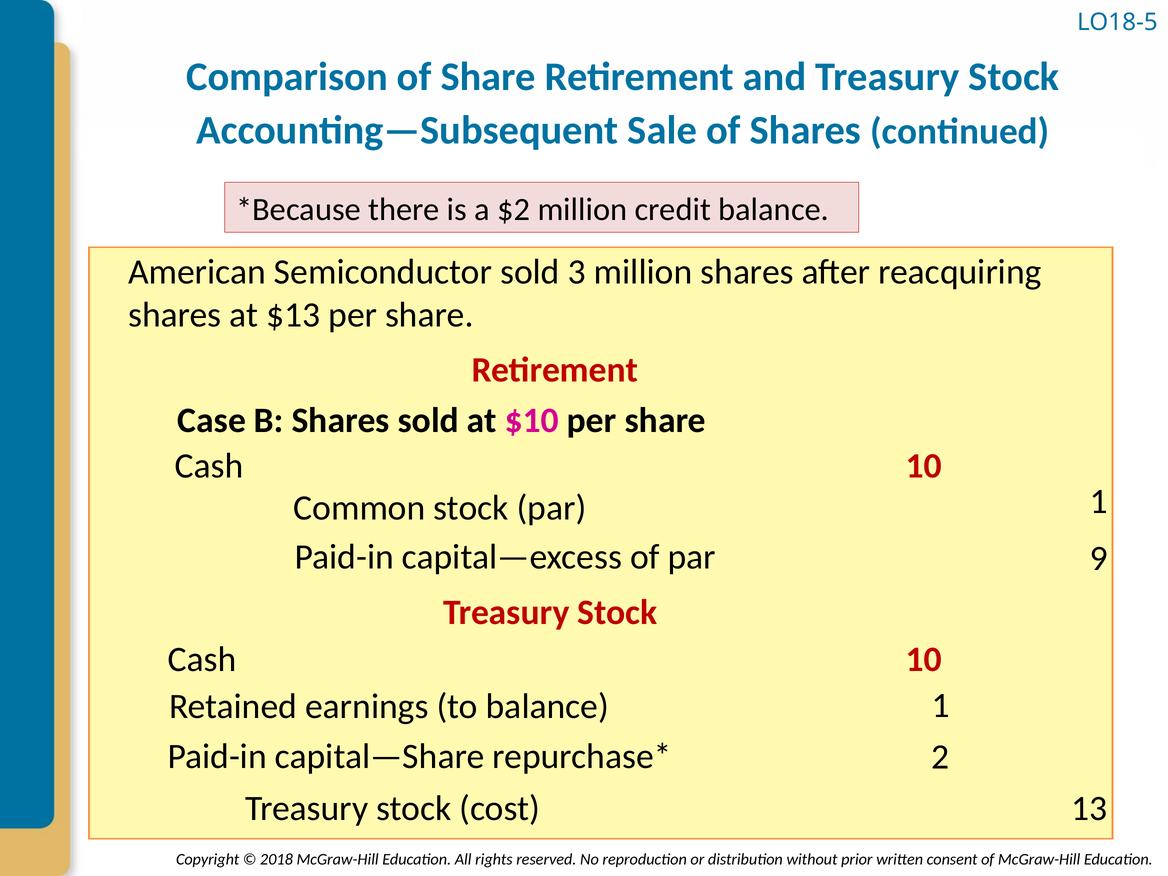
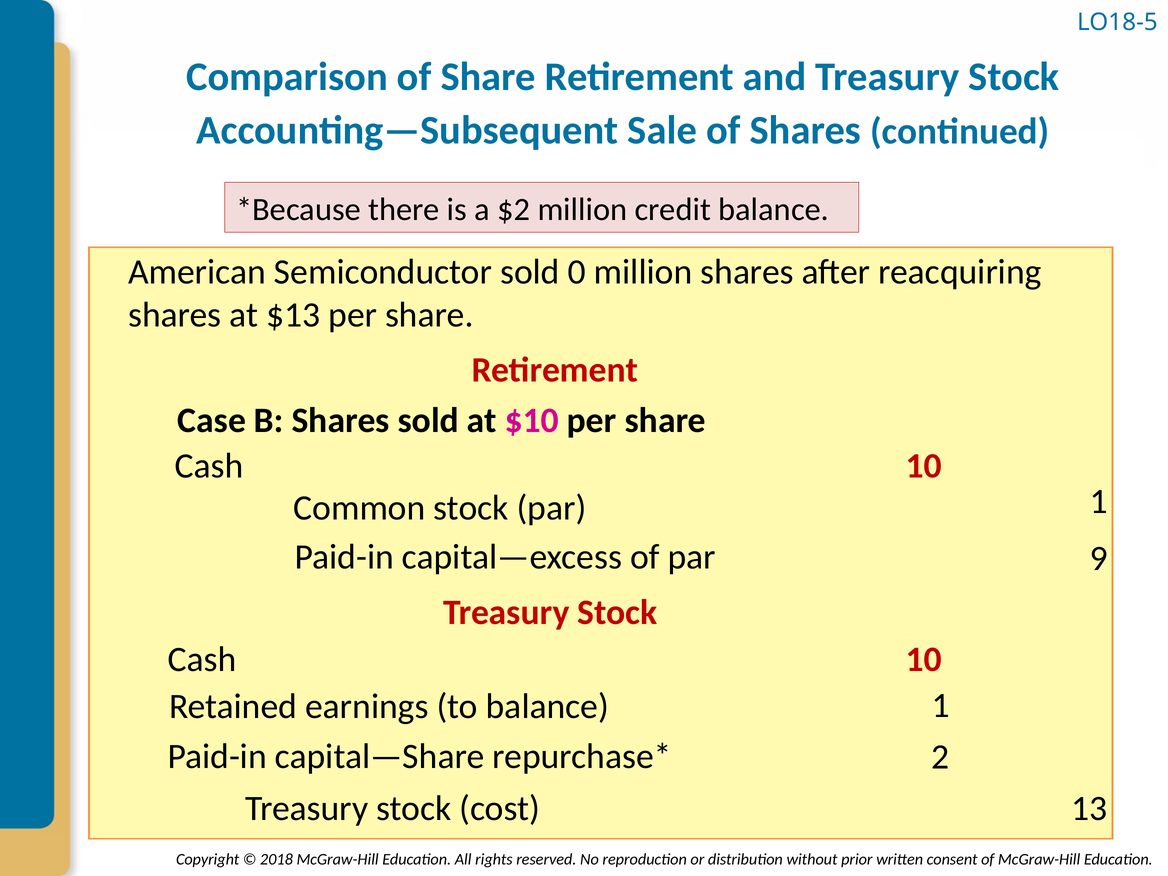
3: 3 -> 0
